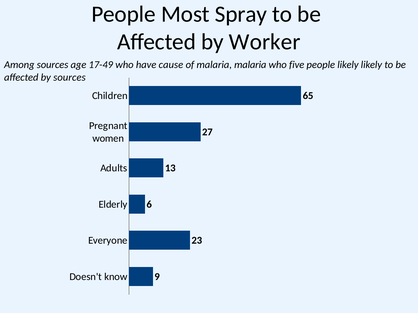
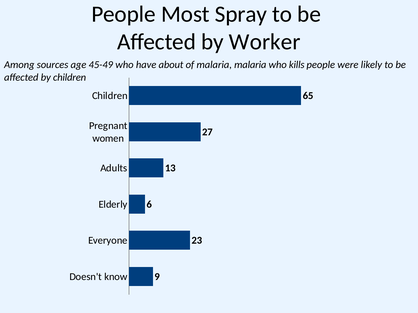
17-49: 17-49 -> 45-49
cause: cause -> about
five: five -> kills
people likely: likely -> were
by sources: sources -> children
